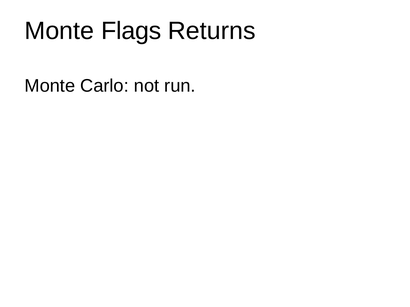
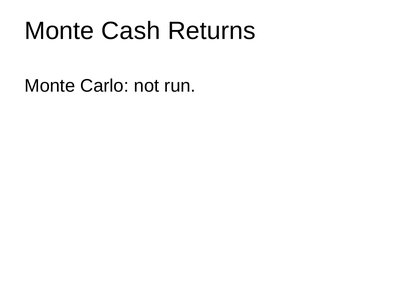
Flags: Flags -> Cash
